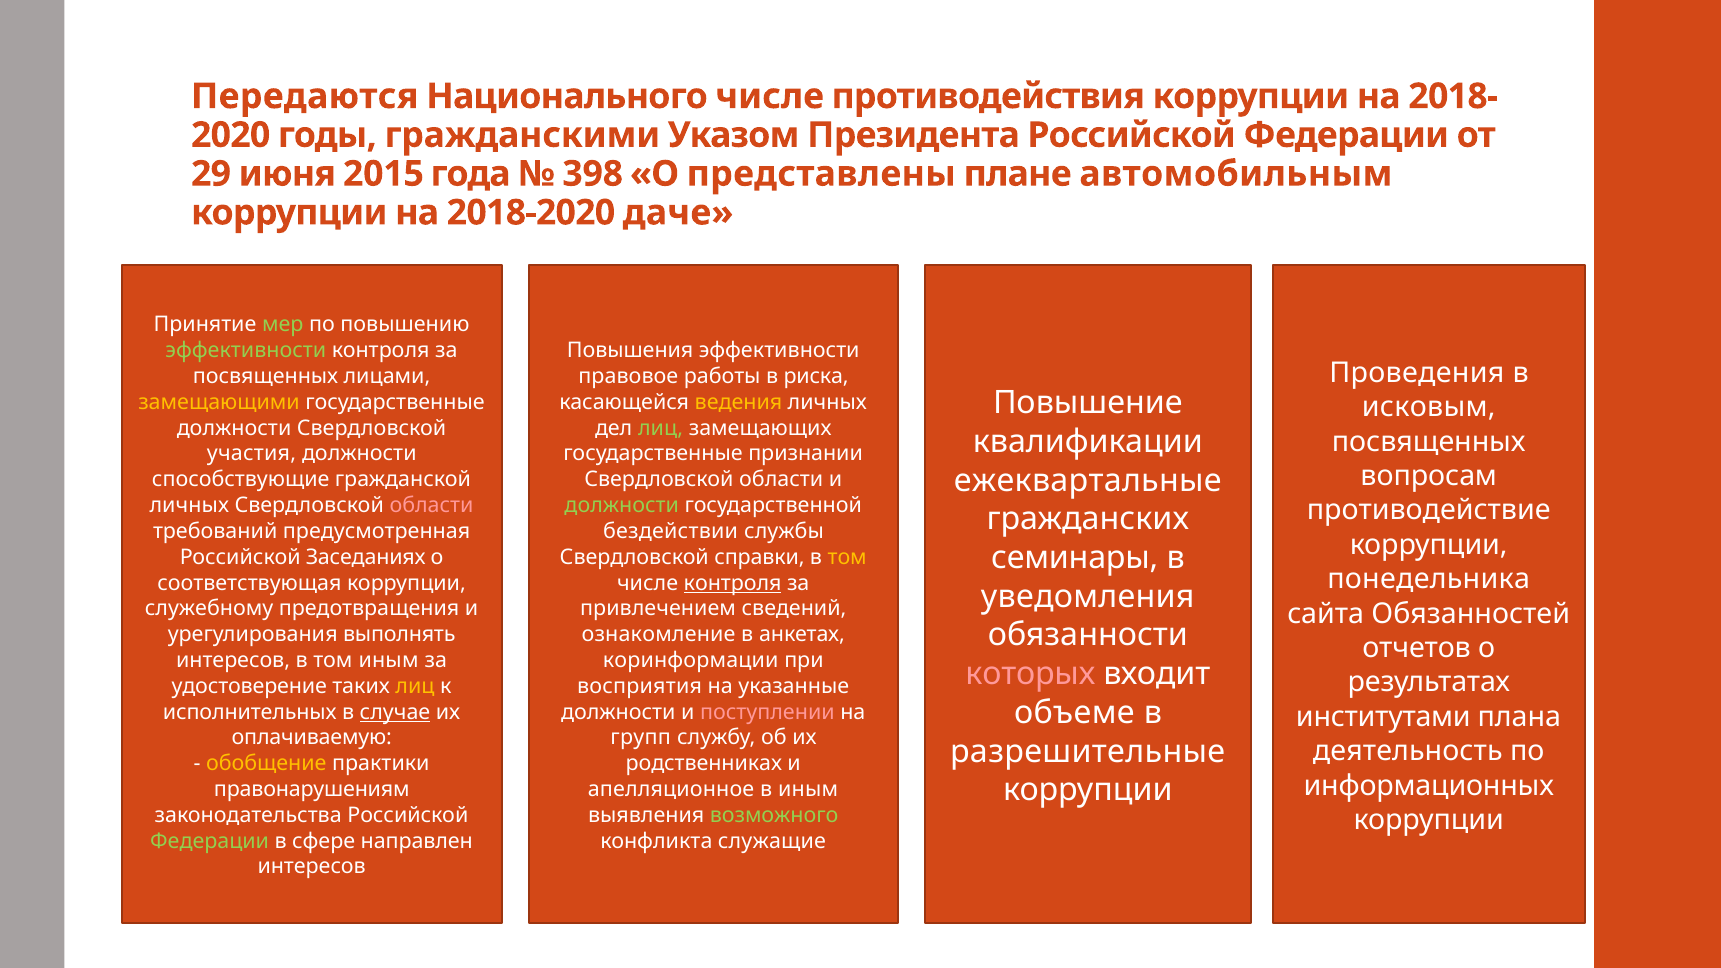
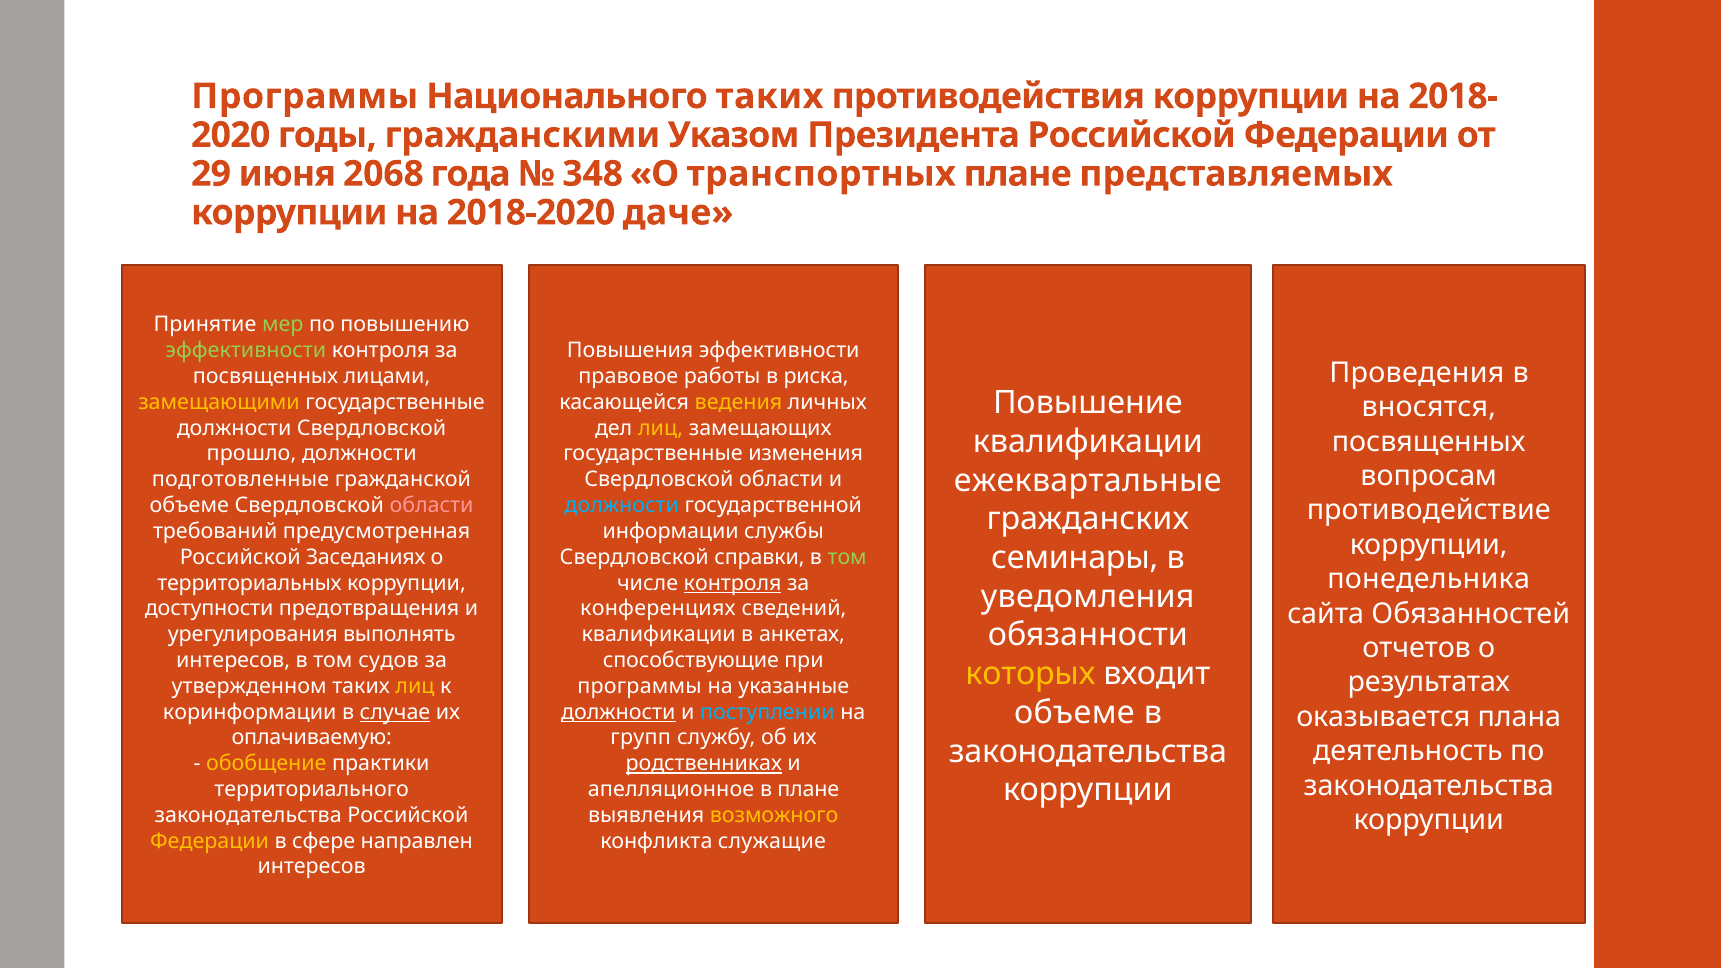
Передаются at (305, 96): Передаются -> Программы
Национального числе: числе -> таких
2015: 2015 -> 2068
398: 398 -> 348
представлены: представлены -> транспортных
автомобильным: автомобильным -> представляемых
исковым: исковым -> вносятся
лиц at (661, 428) colour: light green -> yellow
участия: участия -> прошло
признании: признании -> изменения
способствующие: способствующие -> подготовленные
личных at (189, 506): личных -> объеме
должности at (622, 506) colour: light green -> light blue
бездействии: бездействии -> информации
том at (847, 557) colour: yellow -> light green
соответствующая: соответствующая -> территориальных
служебному: служебному -> доступности
привлечением: привлечением -> конференциях
ознакомление at (659, 635): ознакомление -> квалификации
том иным: иным -> судов
коринформации: коринформации -> способствующие
которых colour: pink -> yellow
удостоверение: удостоверение -> утвержденном
восприятия at (640, 686): восприятия -> программы
исполнительных: исполнительных -> коринформации
должности at (618, 712) underline: none -> present
поступлении colour: pink -> light blue
институтами: институтами -> оказывается
разрешительные at (1088, 752): разрешительные -> законодательства
родственниках underline: none -> present
информационных at (1429, 786): информационных -> законодательства
правонарушениям: правонарушениям -> территориального
в иным: иным -> плане
возможного colour: light green -> yellow
Федерации at (210, 841) colour: light green -> yellow
